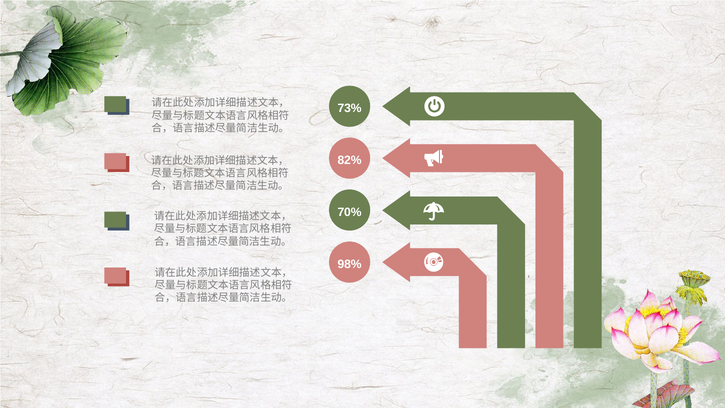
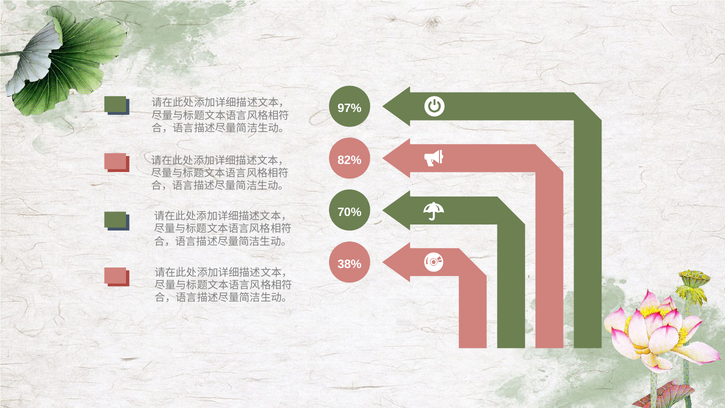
73%: 73% -> 97%
98%: 98% -> 38%
